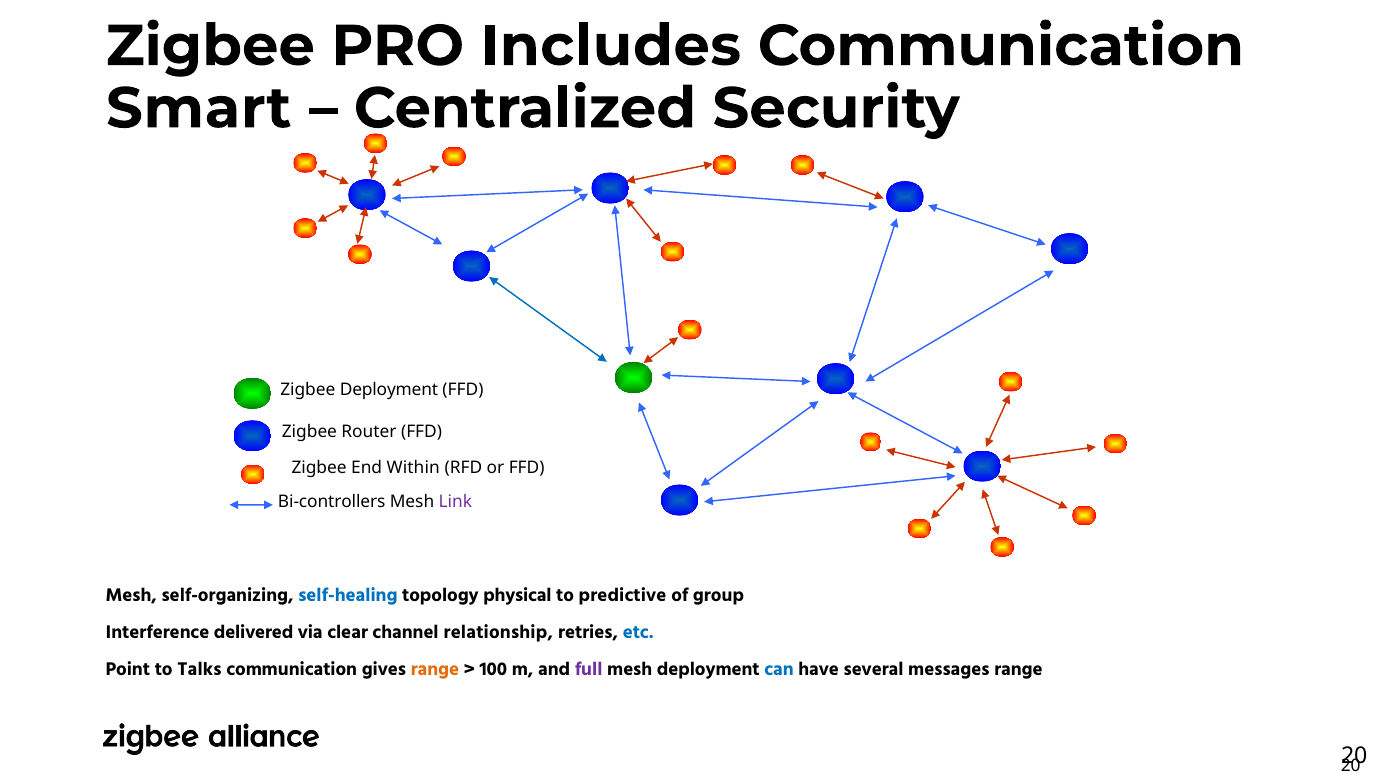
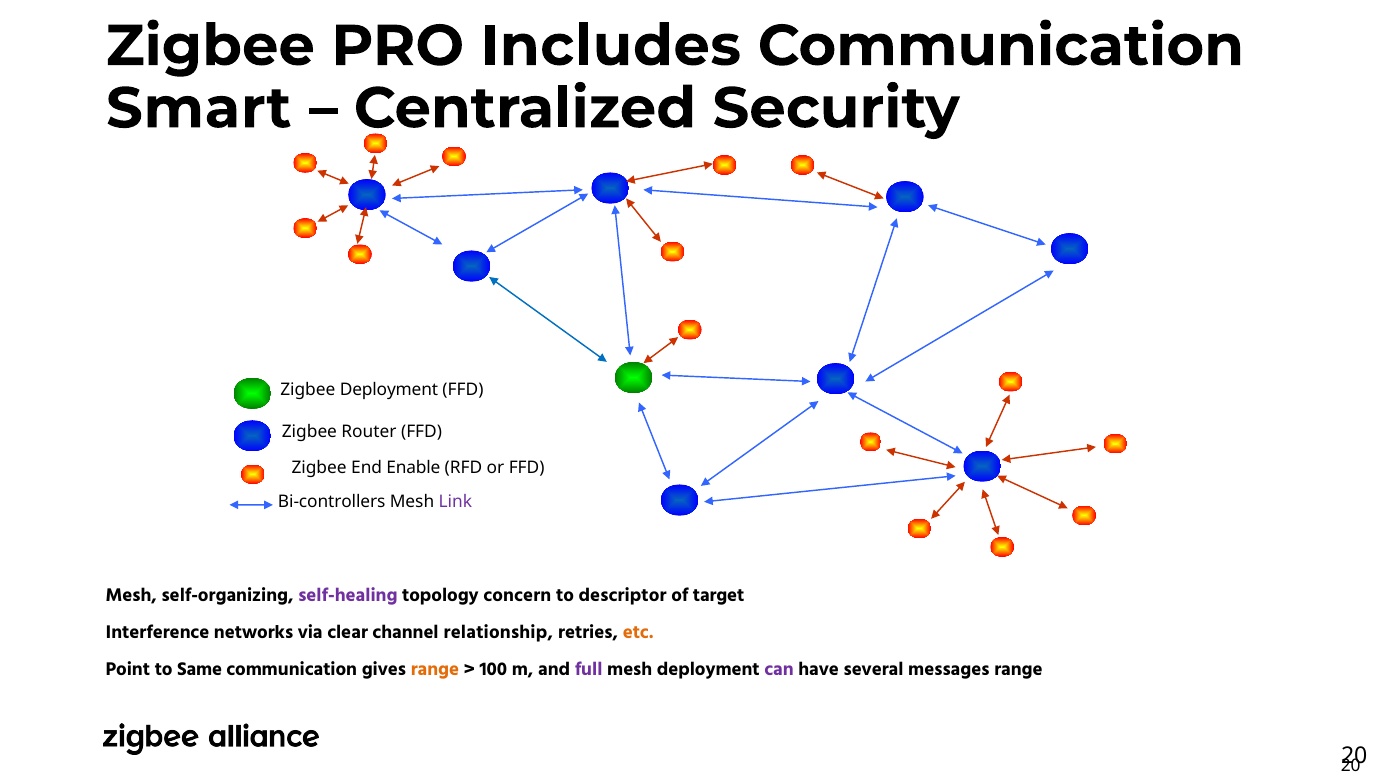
Within: Within -> Enable
self-healing colour: blue -> purple
physical: physical -> concern
predictive: predictive -> descriptor
group: group -> target
delivered: delivered -> networks
etc colour: blue -> orange
Talks: Talks -> Same
can colour: blue -> purple
